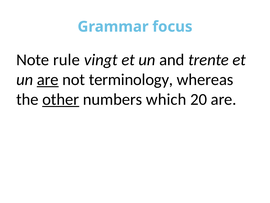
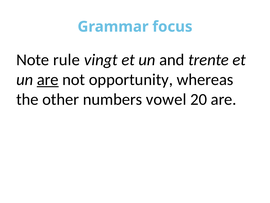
terminology: terminology -> opportunity
other underline: present -> none
which: which -> vowel
